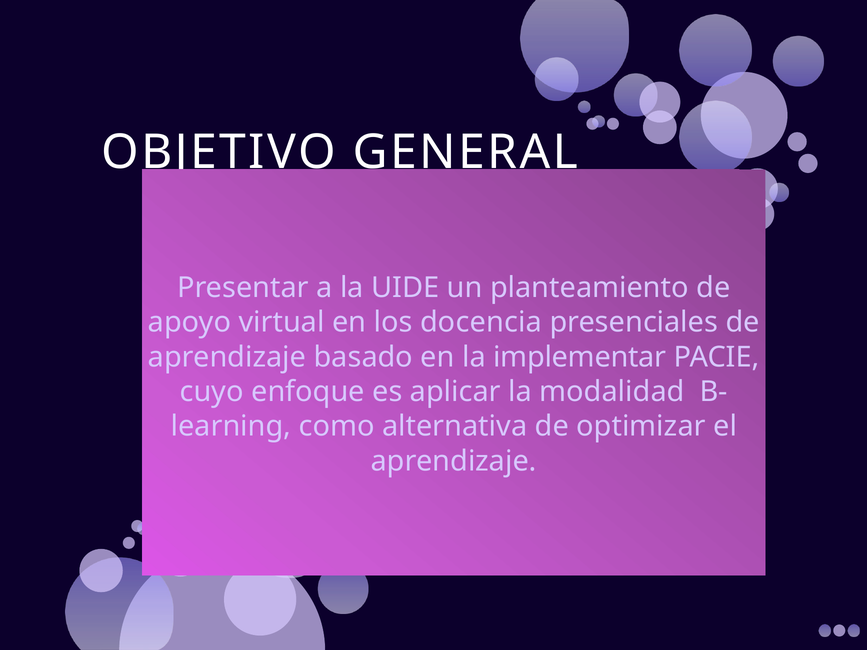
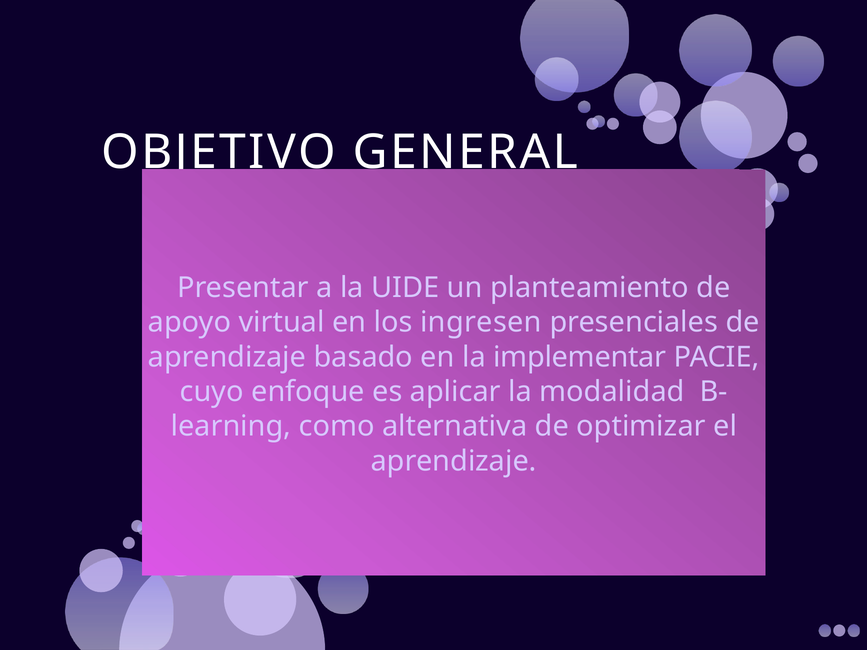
docencia: docencia -> ingresen
